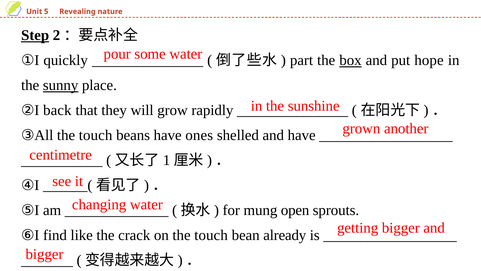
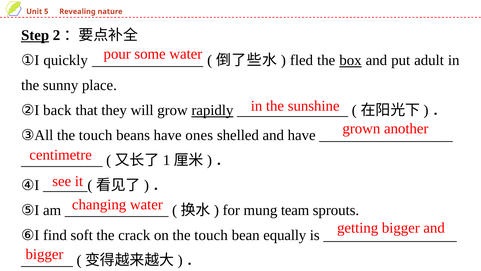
part: part -> fled
hope: hope -> adult
sunny underline: present -> none
rapidly underline: none -> present
open: open -> team
like: like -> soft
already: already -> equally
